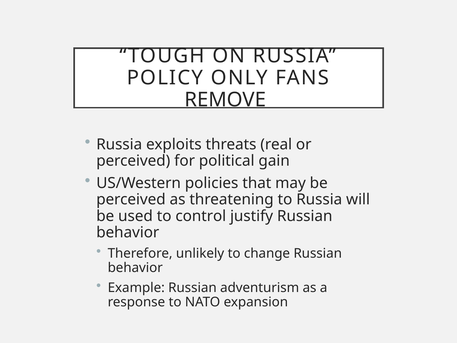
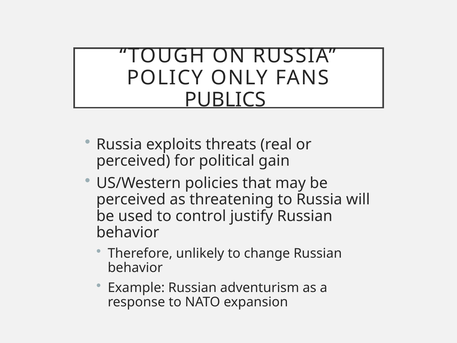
REMOVE: REMOVE -> PUBLICS
